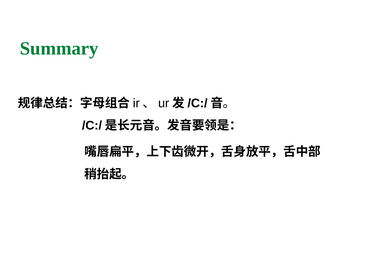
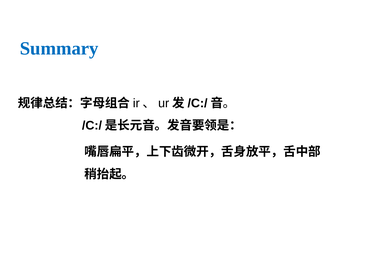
Summary colour: green -> blue
